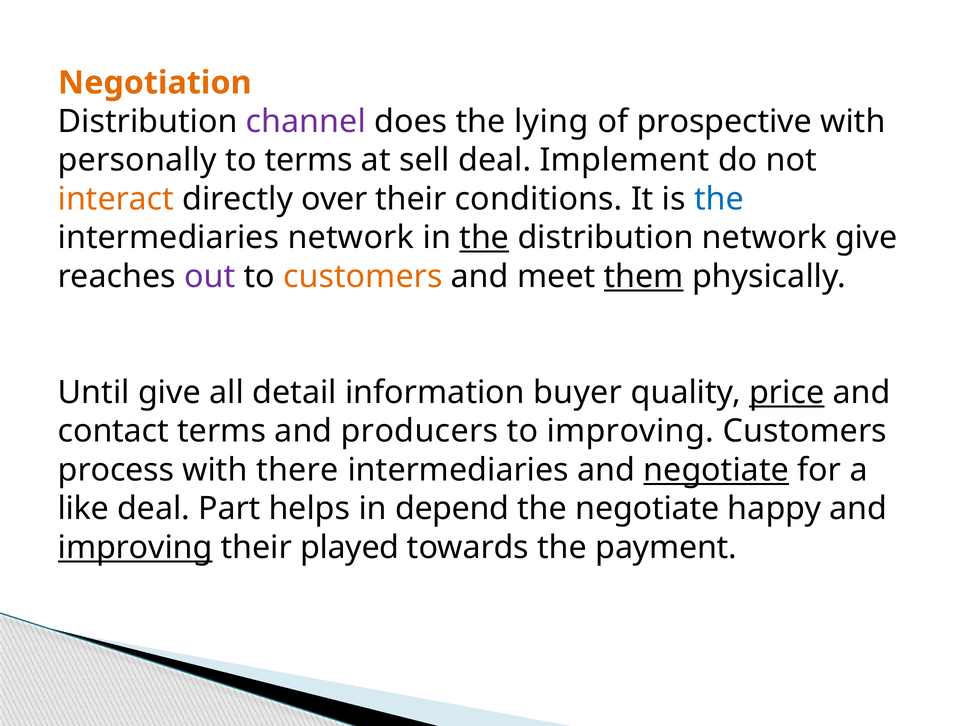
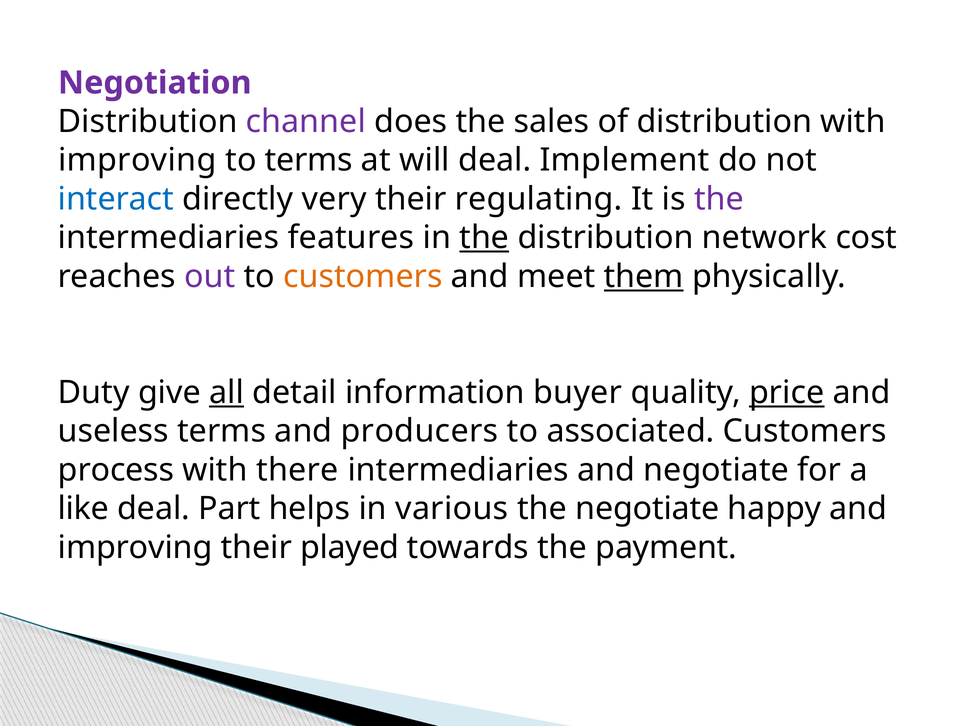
Negotiation colour: orange -> purple
lying: lying -> sales
of prospective: prospective -> distribution
personally at (137, 160): personally -> improving
sell: sell -> will
interact colour: orange -> blue
over: over -> very
conditions: conditions -> regulating
the at (719, 199) colour: blue -> purple
intermediaries network: network -> features
network give: give -> cost
Until: Until -> Duty
all underline: none -> present
contact: contact -> useless
to improving: improving -> associated
negotiate at (716, 470) underline: present -> none
depend: depend -> various
improving at (135, 547) underline: present -> none
